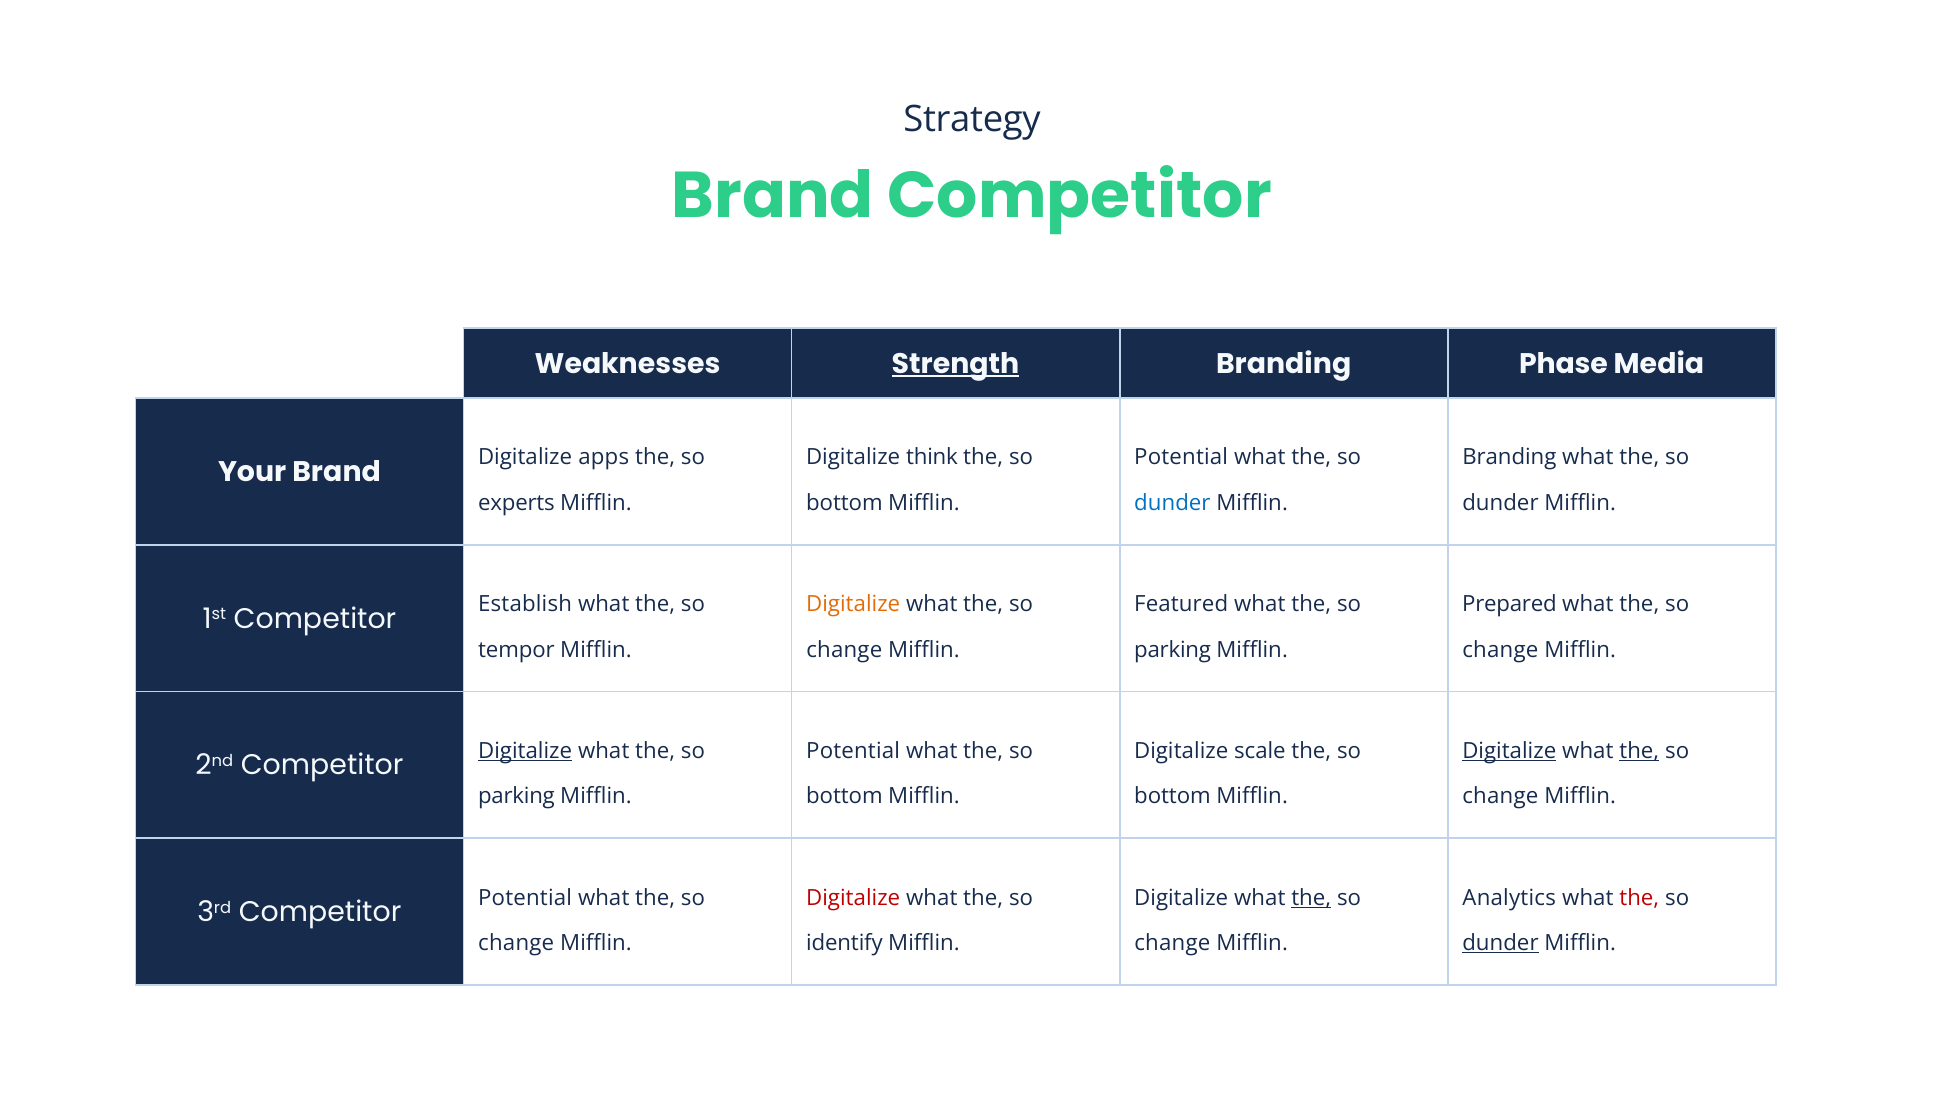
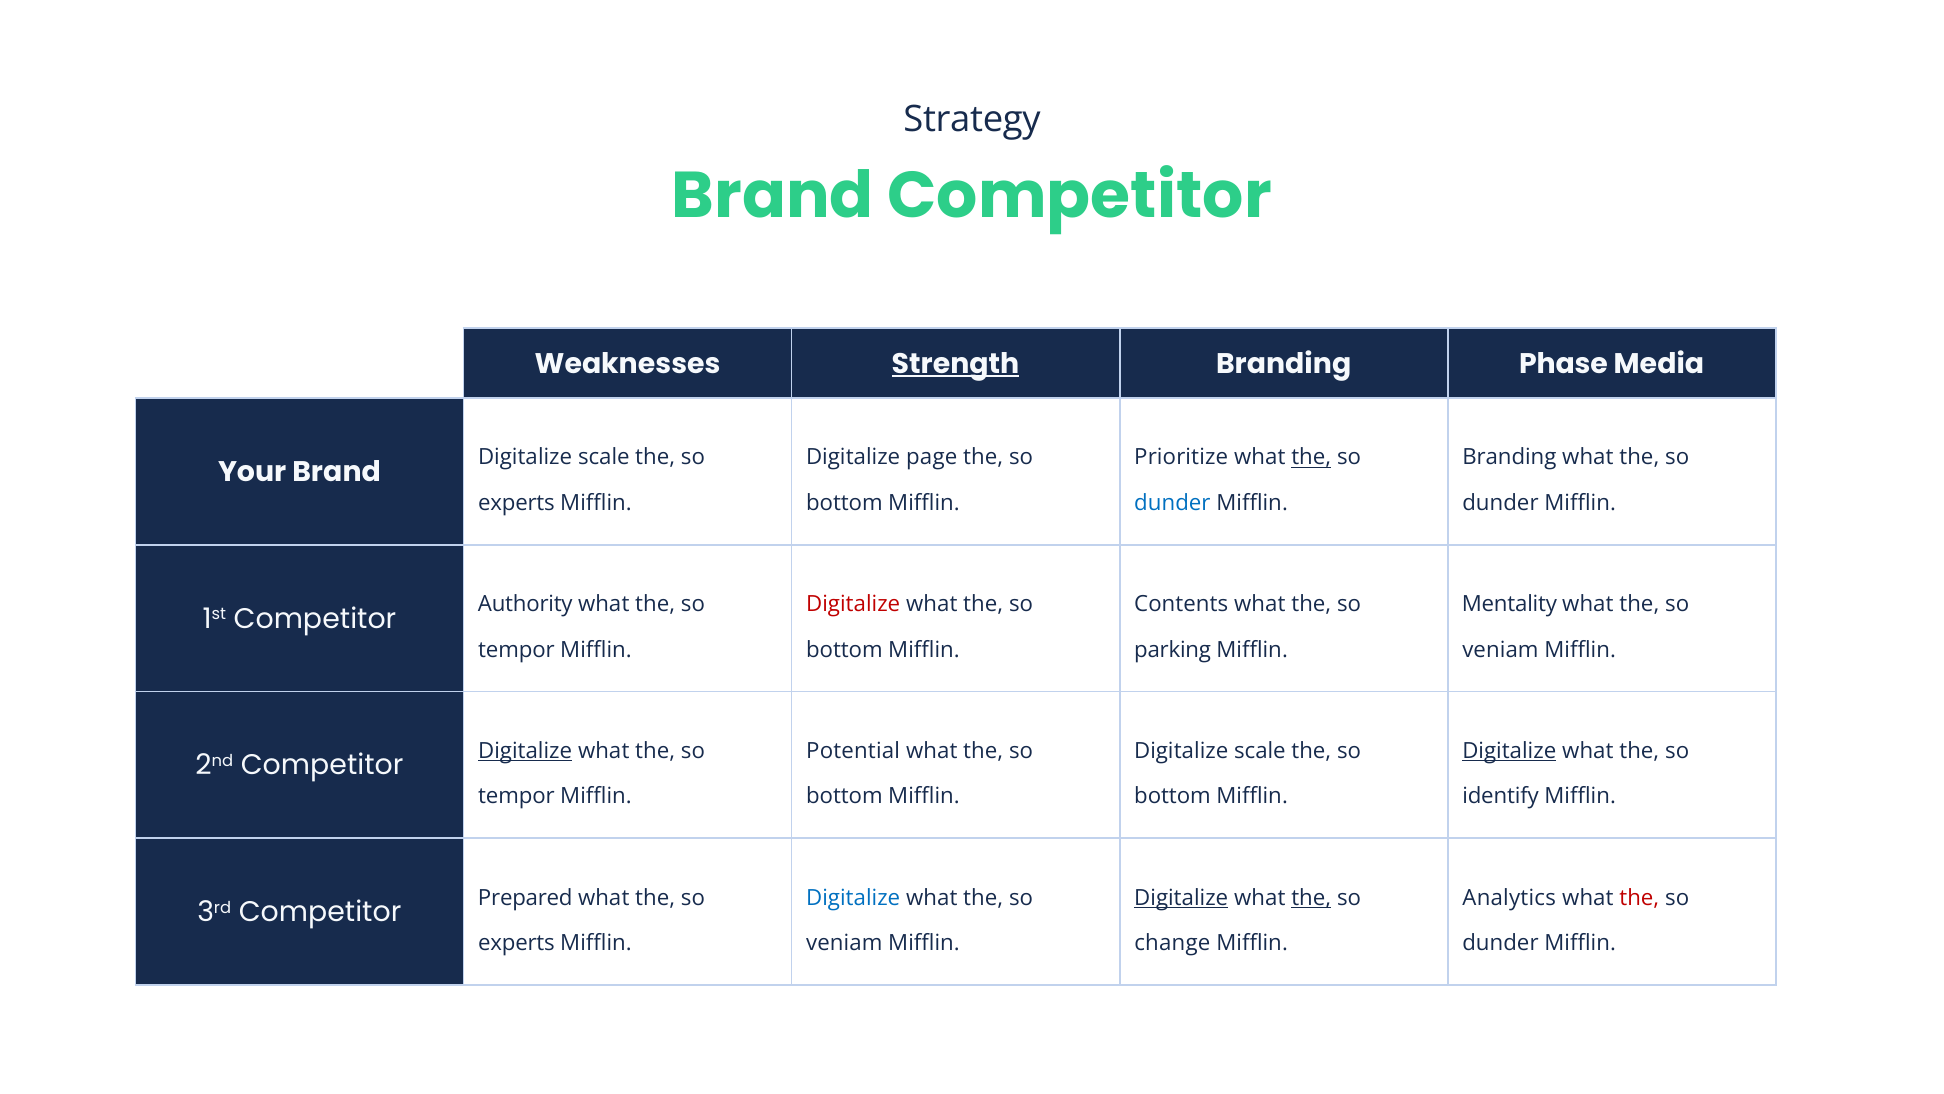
apps at (604, 457): apps -> scale
think: think -> page
Potential at (1181, 457): Potential -> Prioritize
the at (1311, 457) underline: none -> present
Establish: Establish -> Authority
Digitalize at (853, 604) colour: orange -> red
Featured: Featured -> Contents
Prepared: Prepared -> Mentality
change at (844, 650): change -> bottom
change at (1500, 650): change -> veniam
the at (1639, 751) underline: present -> none
parking at (516, 796): parking -> tempor
change at (1500, 796): change -> identify
Potential at (525, 897): Potential -> Prepared
Digitalize at (853, 897) colour: red -> blue
Digitalize at (1181, 897) underline: none -> present
change at (516, 943): change -> experts
identify at (844, 943): identify -> veniam
dunder at (1500, 943) underline: present -> none
